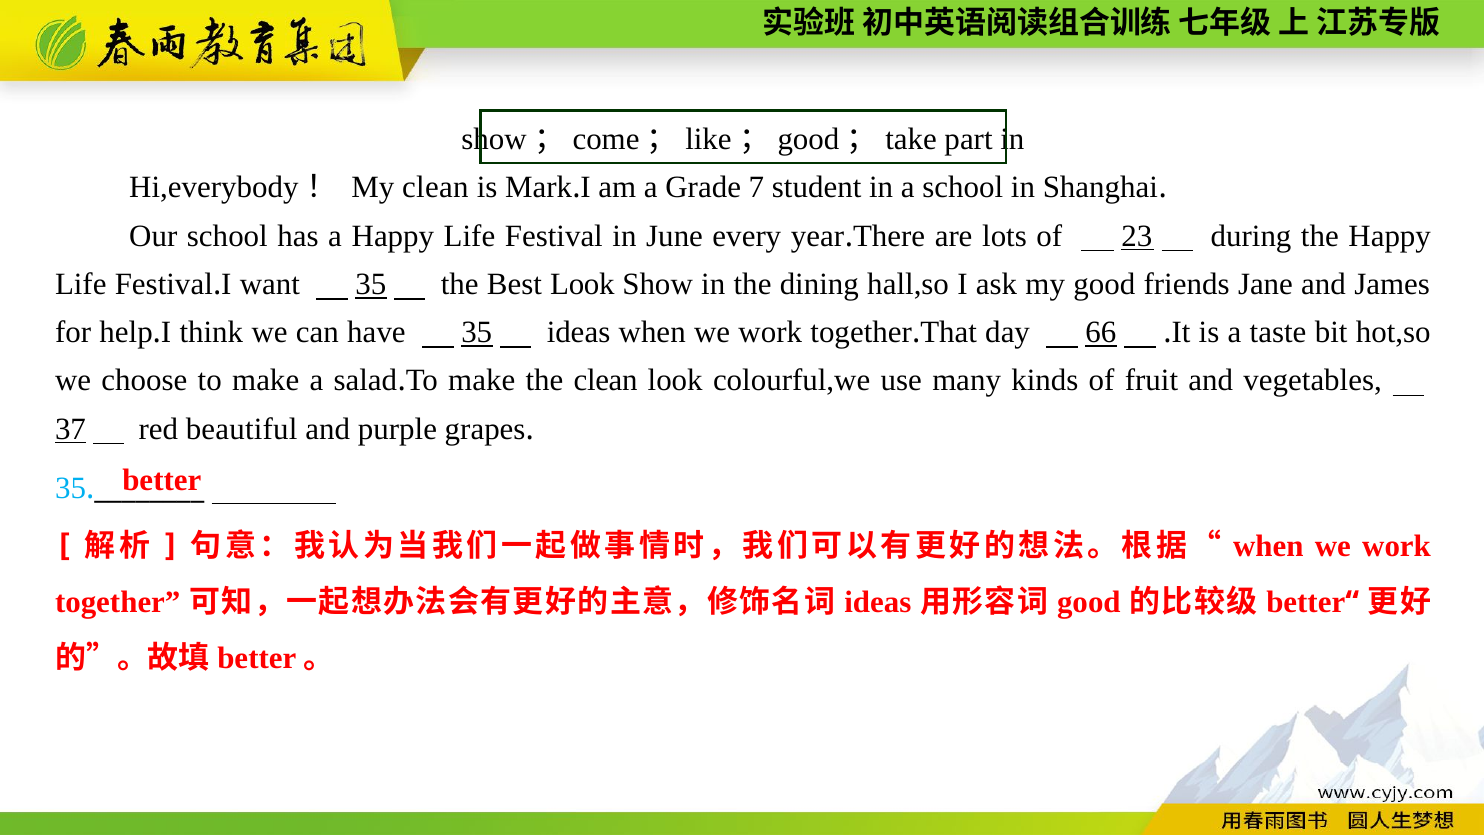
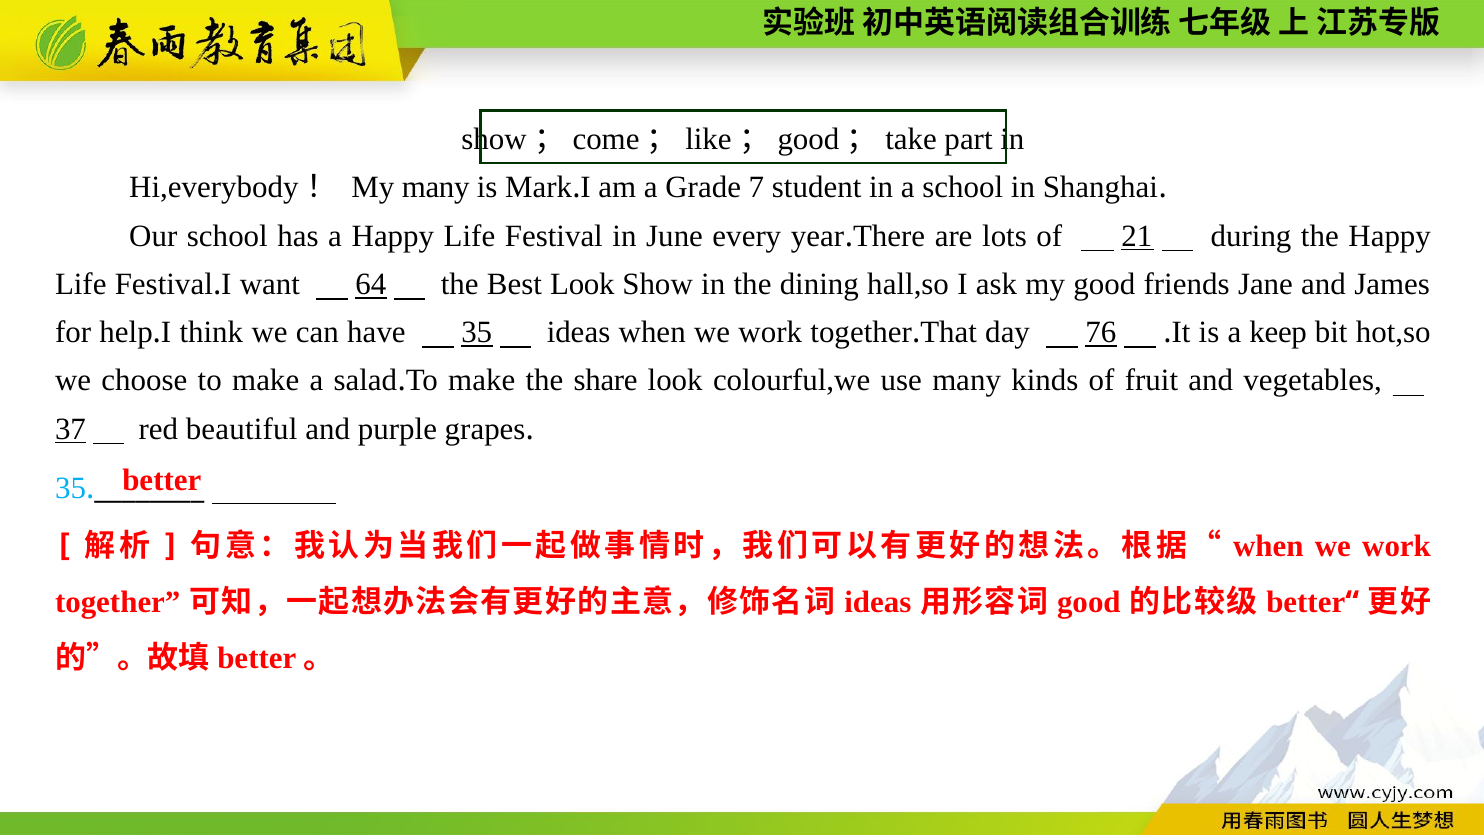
My clean: clean -> many
23: 23 -> 21
want 35: 35 -> 64
66: 66 -> 76
taste: taste -> keep
the clean: clean -> share
